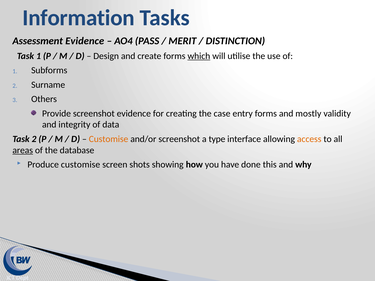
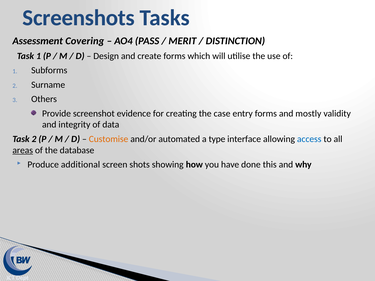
Information: Information -> Screenshots
Assessment Evidence: Evidence -> Covering
which underline: present -> none
and/or screenshot: screenshot -> automated
access colour: orange -> blue
Produce customise: customise -> additional
